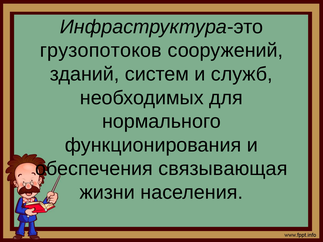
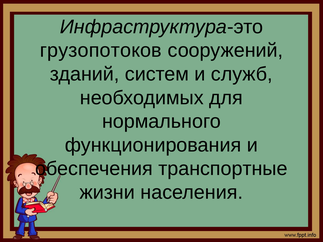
связывающая: связывающая -> транспортные
